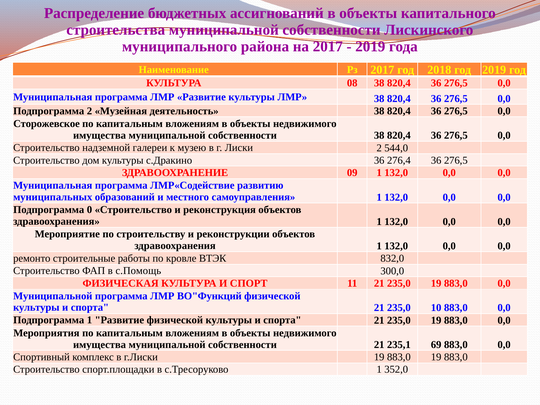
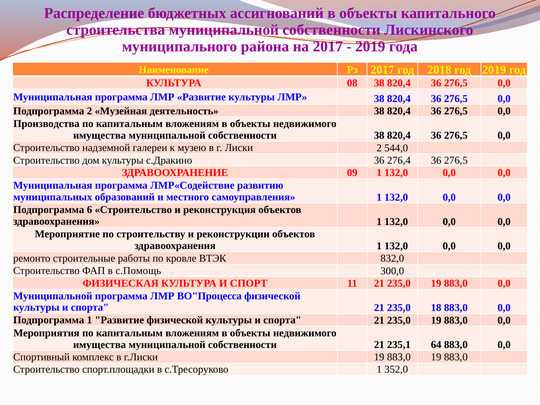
Сторожевское: Сторожевское -> Производства
0: 0 -> 6
ВО"Функций: ВО"Функций -> ВО"Процесса
10: 10 -> 18
69: 69 -> 64
